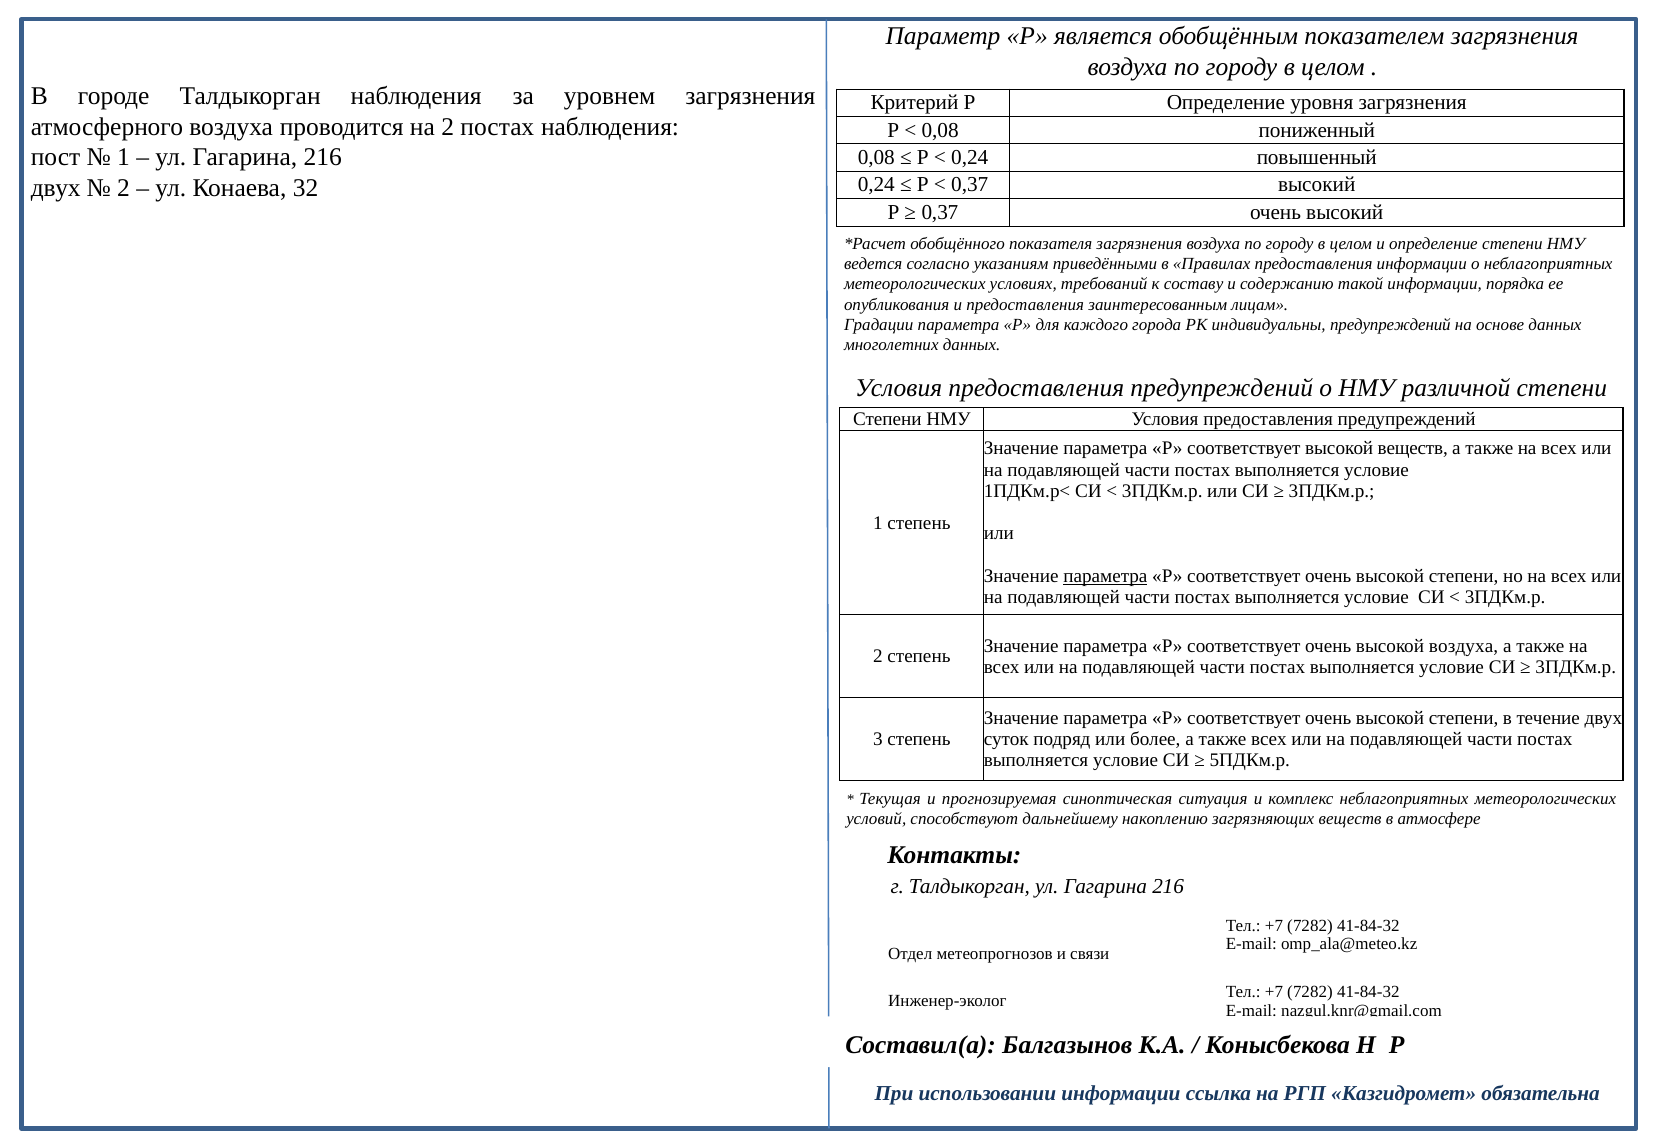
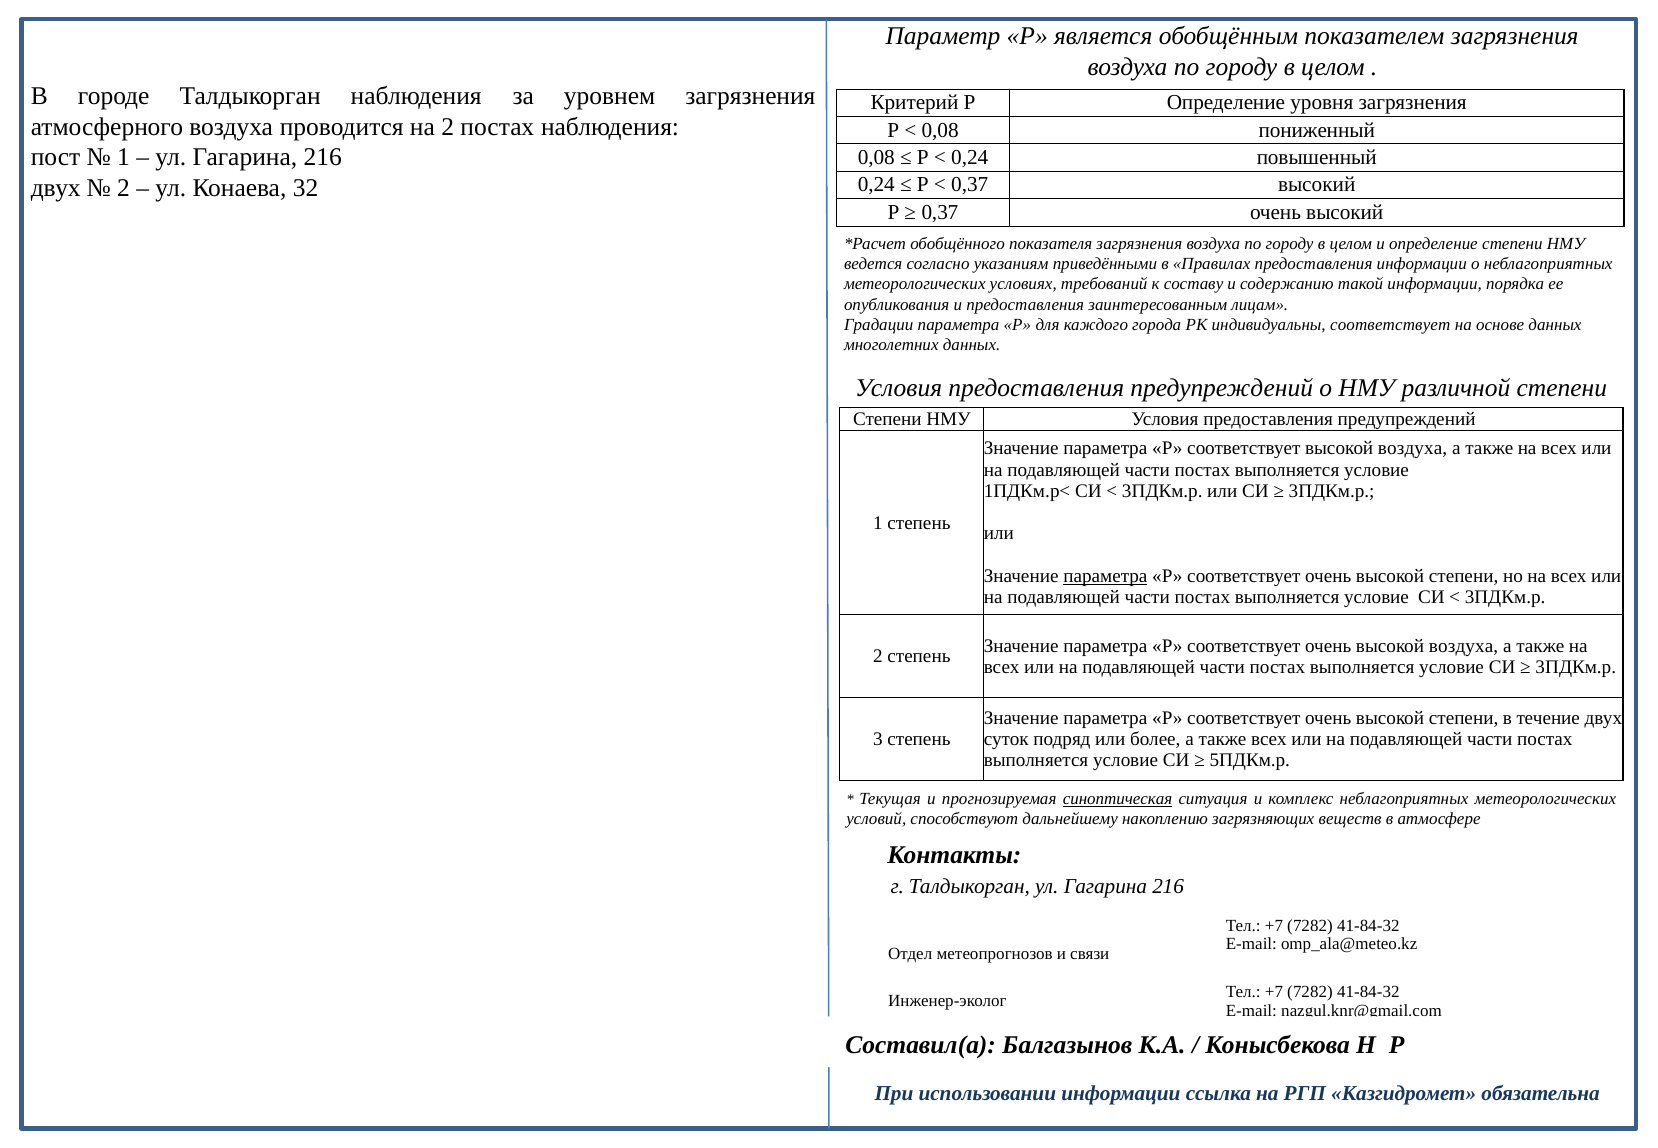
индивидуальны предупреждений: предупреждений -> соответствует
соответствует высокой веществ: веществ -> воздуха
синоптическая underline: none -> present
